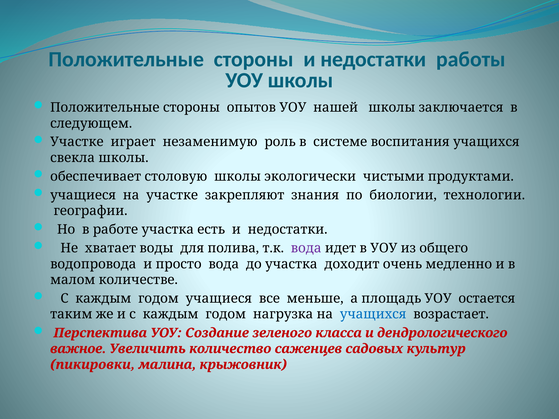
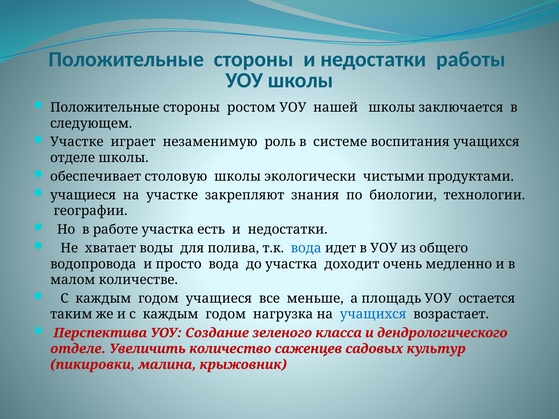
опытов: опытов -> ростом
свекла at (73, 158): свекла -> отделе
вода at (306, 248) colour: purple -> blue
важное at (78, 349): важное -> отделе
